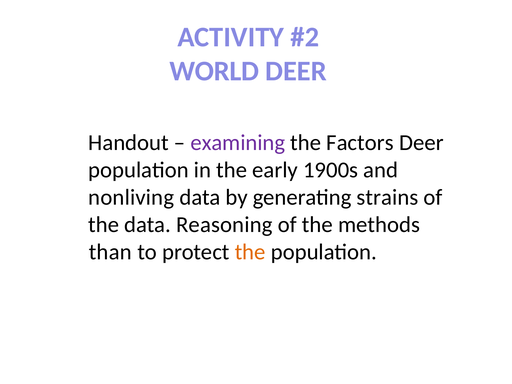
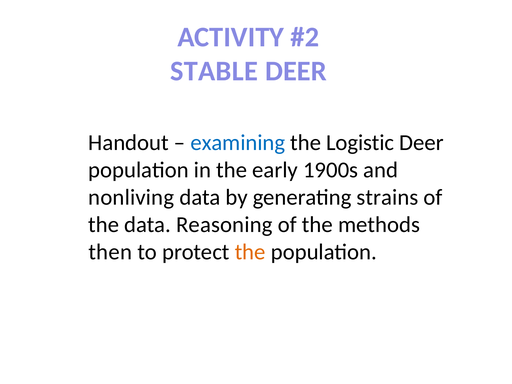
WORLD: WORLD -> STABLE
examining colour: purple -> blue
Factors: Factors -> Logistic
than: than -> then
